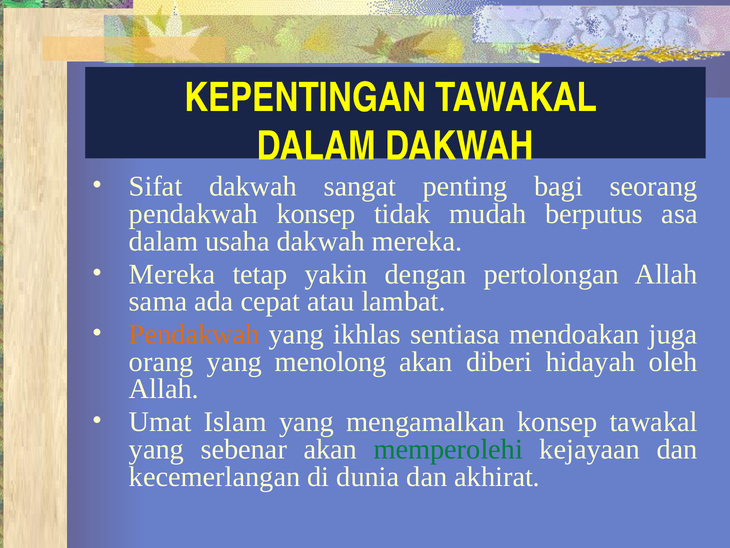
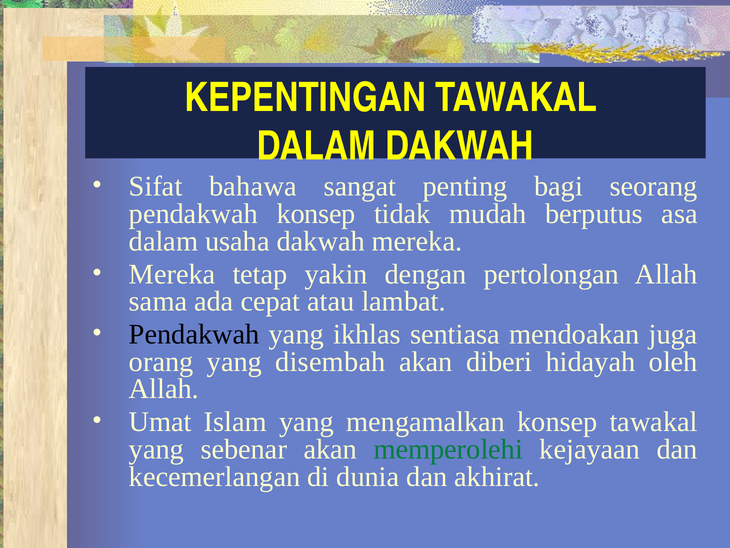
Sifat dakwah: dakwah -> bahawa
Pendakwah at (194, 334) colour: orange -> black
menolong: menolong -> disembah
